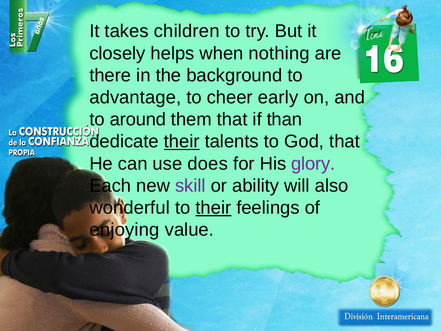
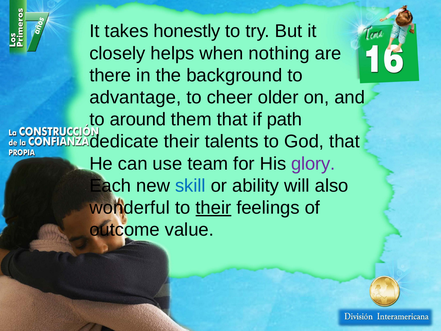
children: children -> honestly
early: early -> older
than: than -> path
their at (182, 141) underline: present -> none
does: does -> team
skill colour: purple -> blue
enjoying: enjoying -> outcome
